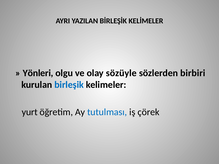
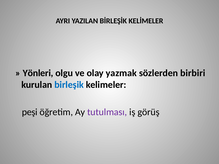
sözüyle: sözüyle -> yazmak
yurt: yurt -> peşi
tutulması colour: blue -> purple
çörek: çörek -> görüş
